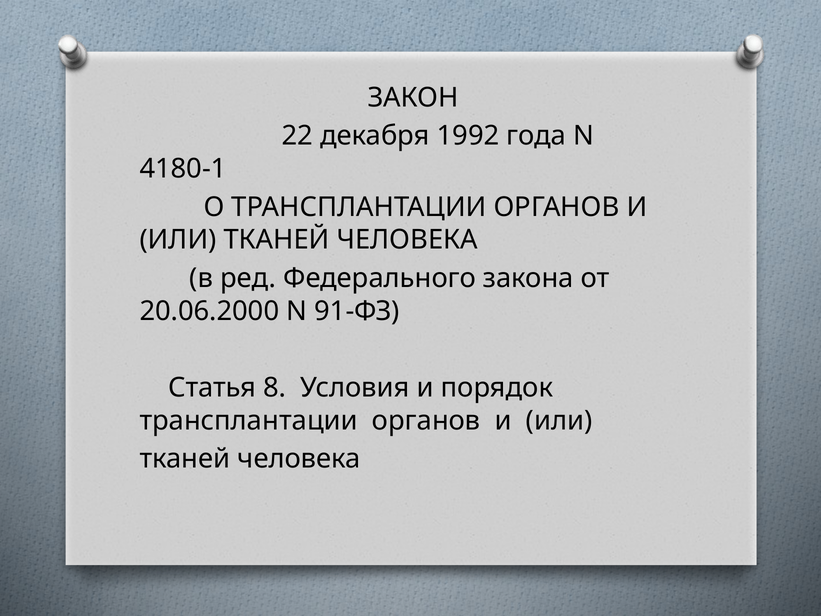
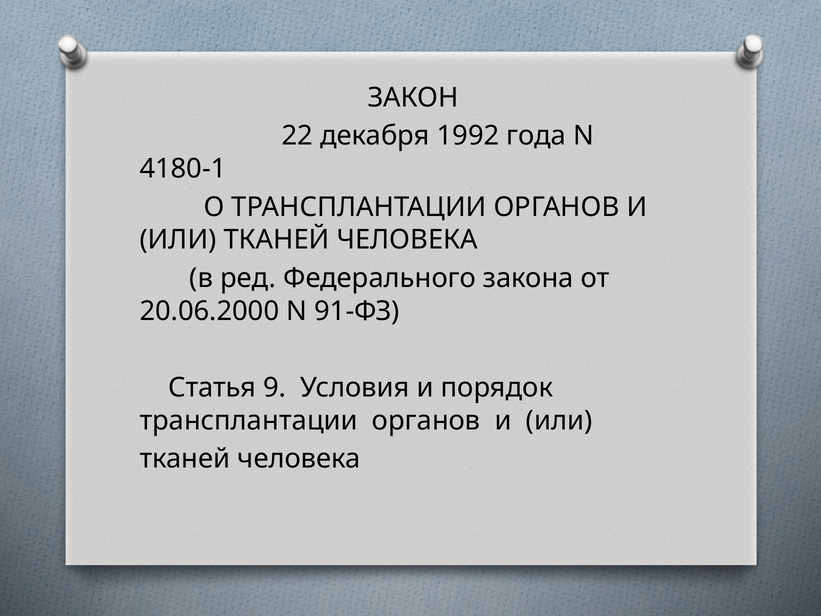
8: 8 -> 9
